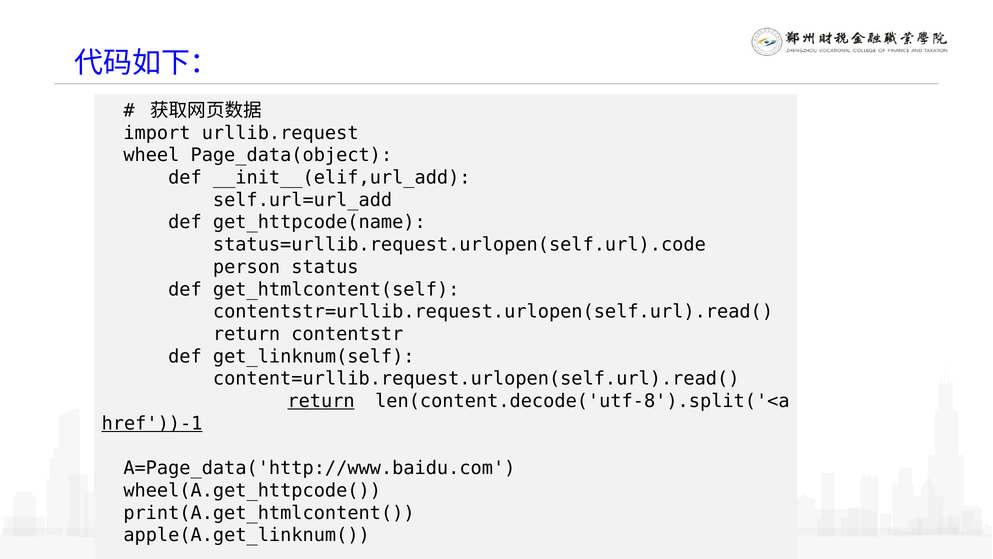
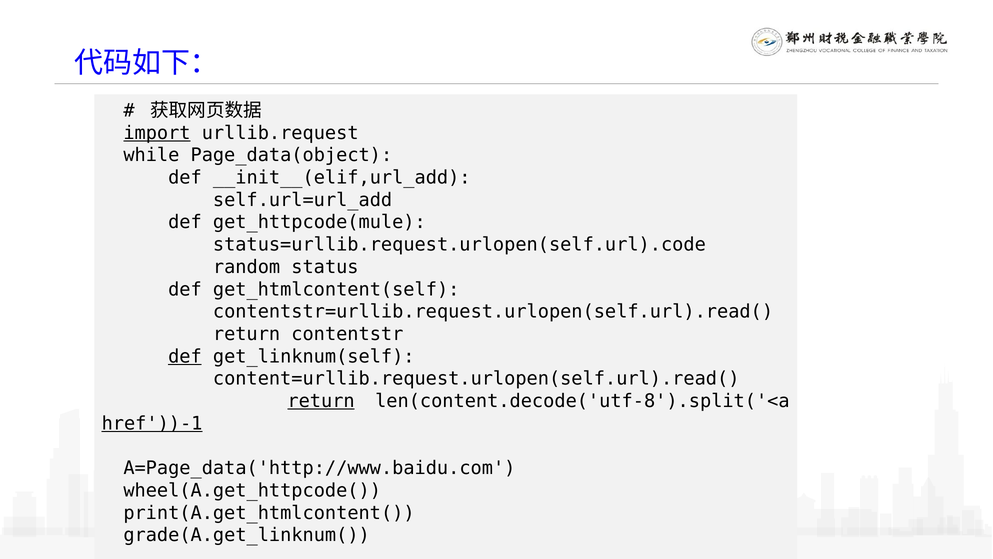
import underline: none -> present
wheel: wheel -> while
get_httpcode(name: get_httpcode(name -> get_httpcode(mule
person: person -> random
def at (185, 356) underline: none -> present
apple(A.get_linknum(: apple(A.get_linknum( -> grade(A.get_linknum(
